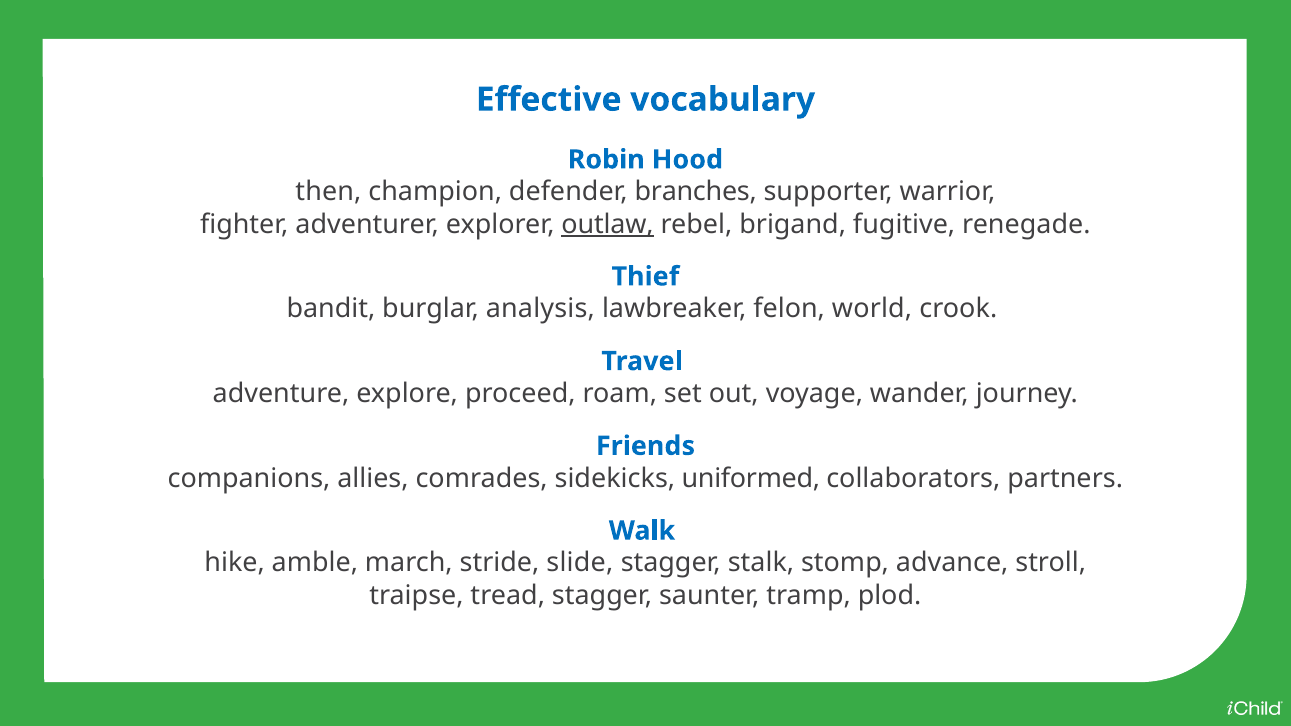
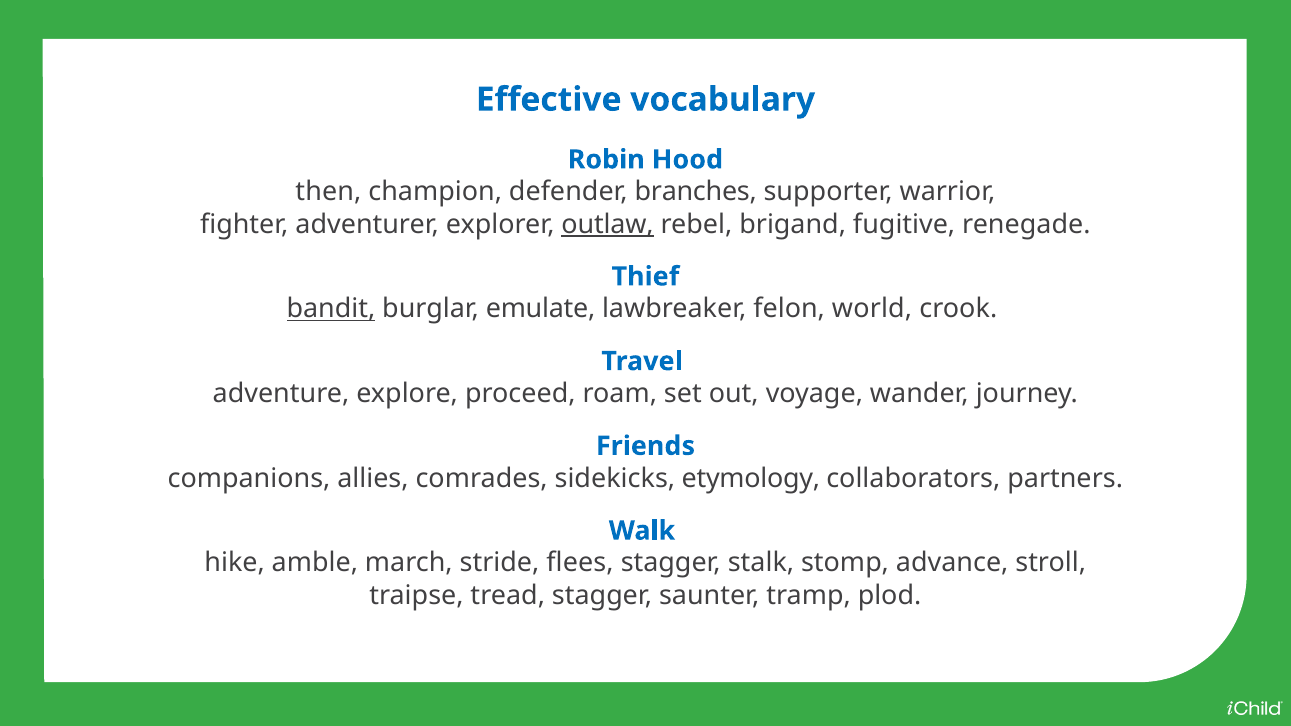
bandit underline: none -> present
analysis: analysis -> emulate
uniformed: uniformed -> etymology
slide: slide -> flees
